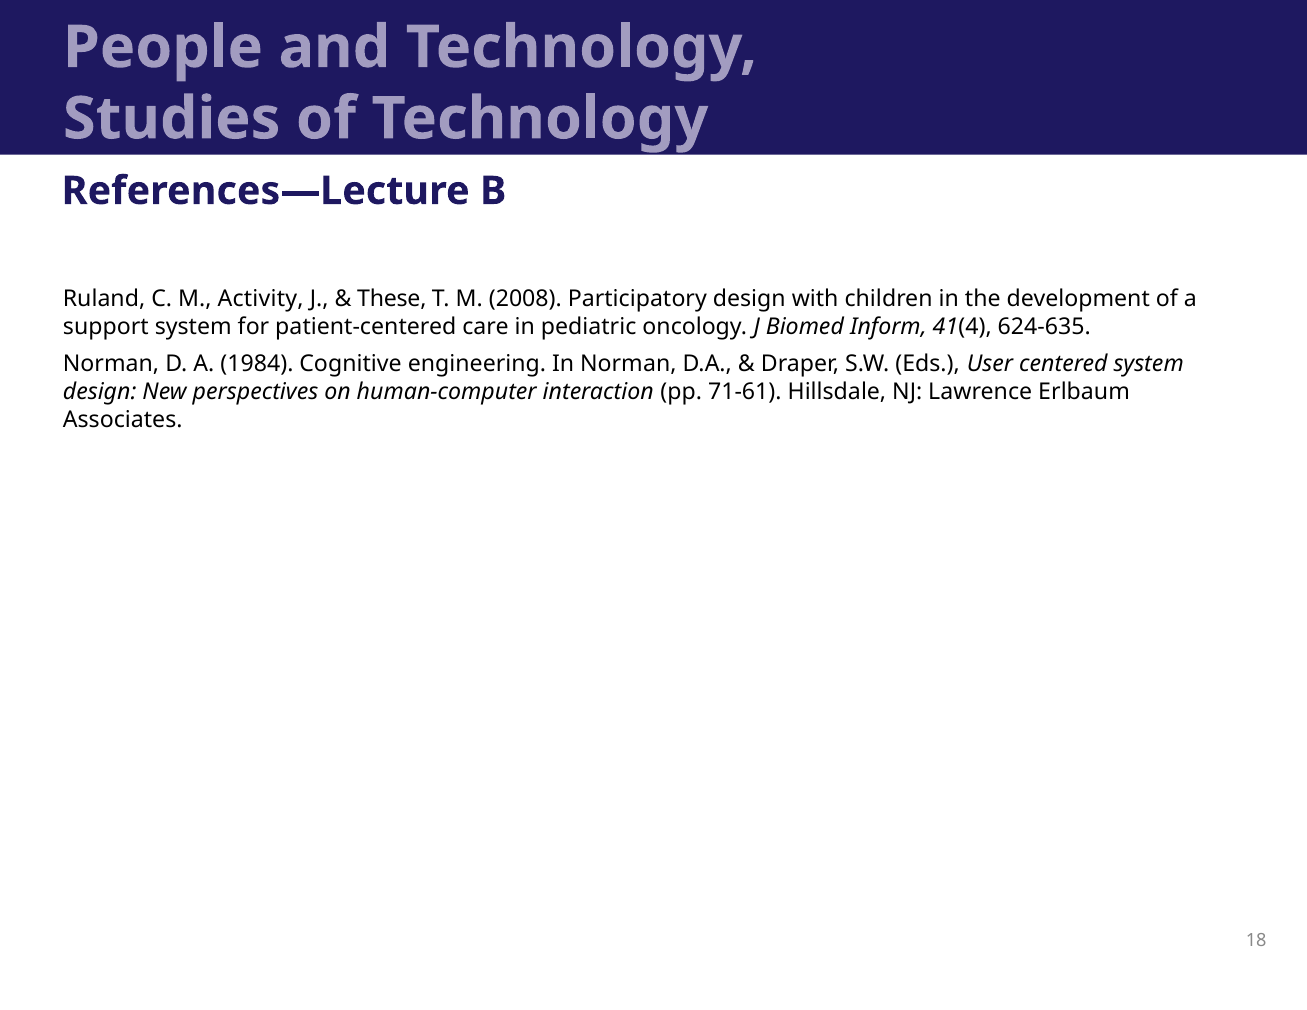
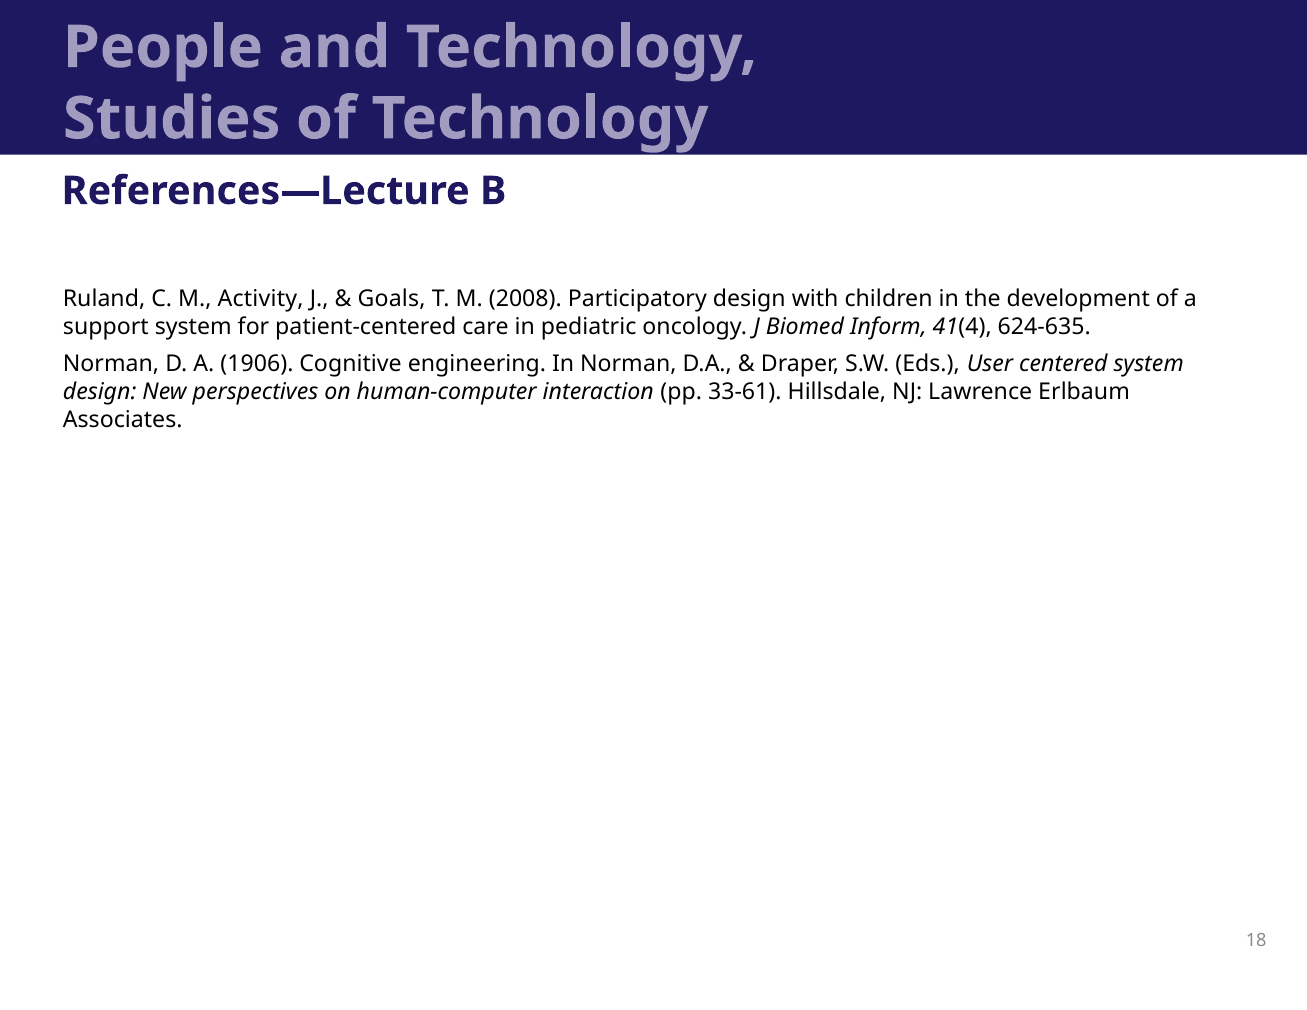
These: These -> Goals
1984: 1984 -> 1906
71-61: 71-61 -> 33-61
